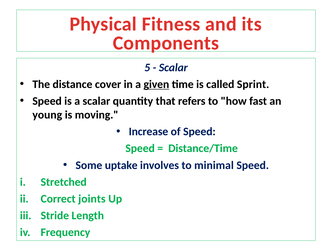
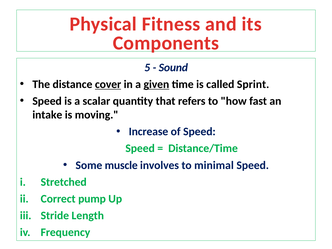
Scalar at (173, 67): Scalar -> Sound
cover underline: none -> present
young: young -> intake
uptake: uptake -> muscle
joints: joints -> pump
